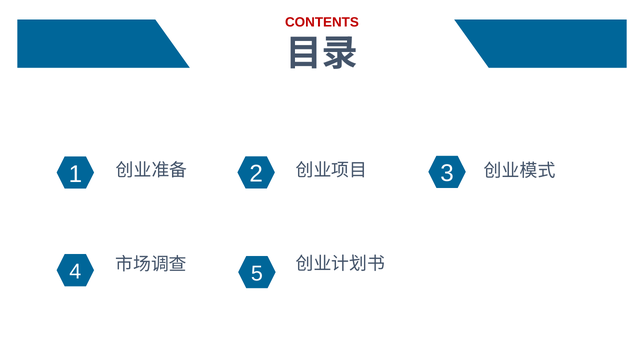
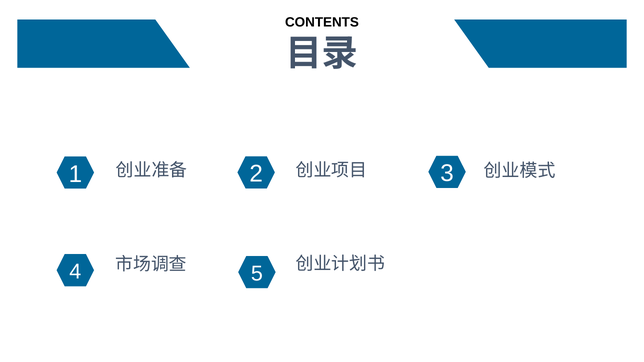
CONTENTS colour: red -> black
